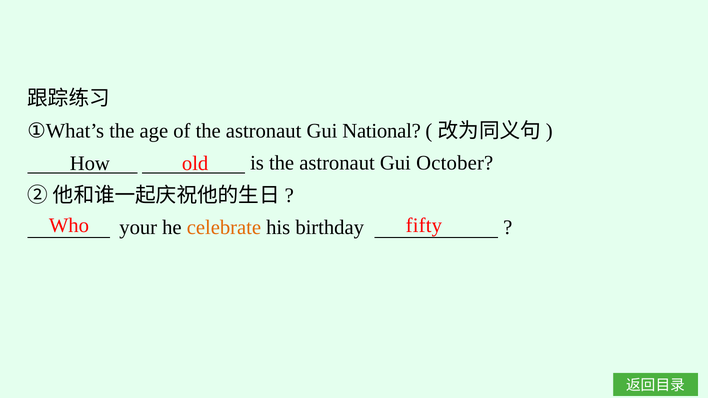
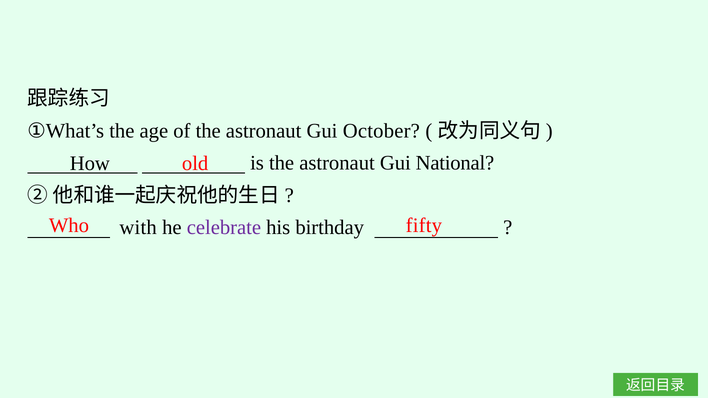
National: National -> October
October: October -> National
your: your -> with
celebrate colour: orange -> purple
